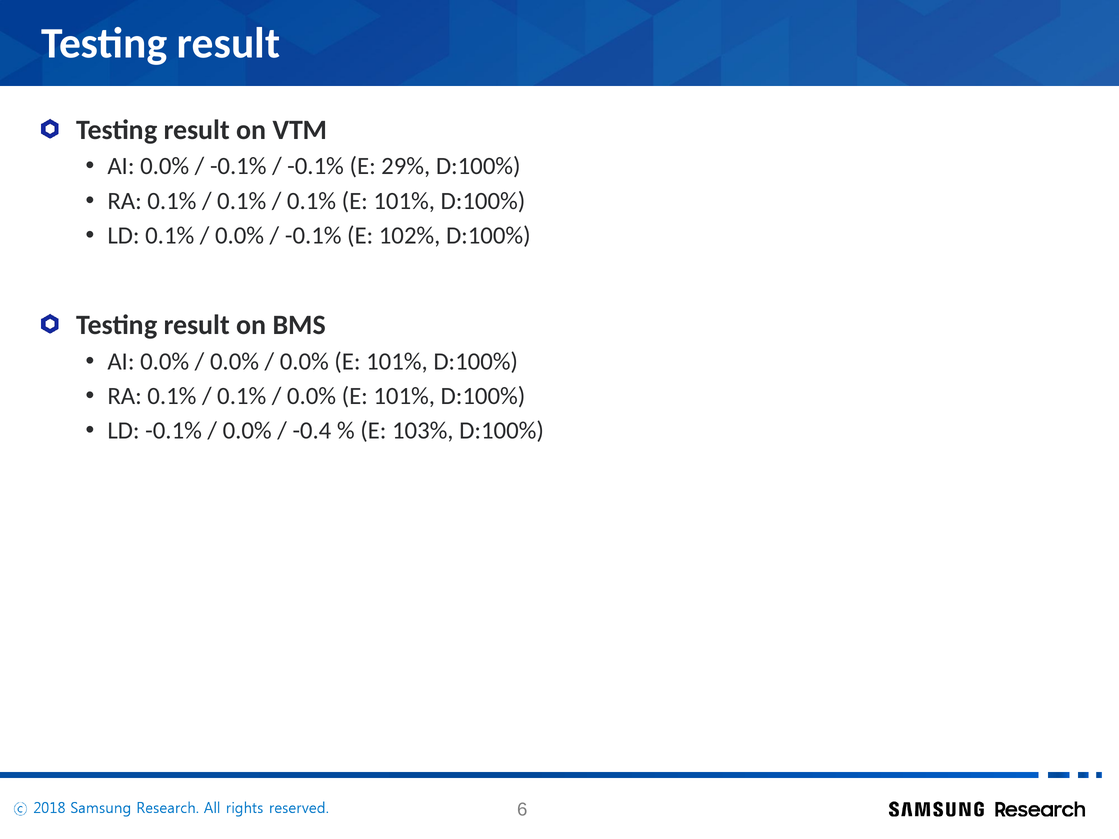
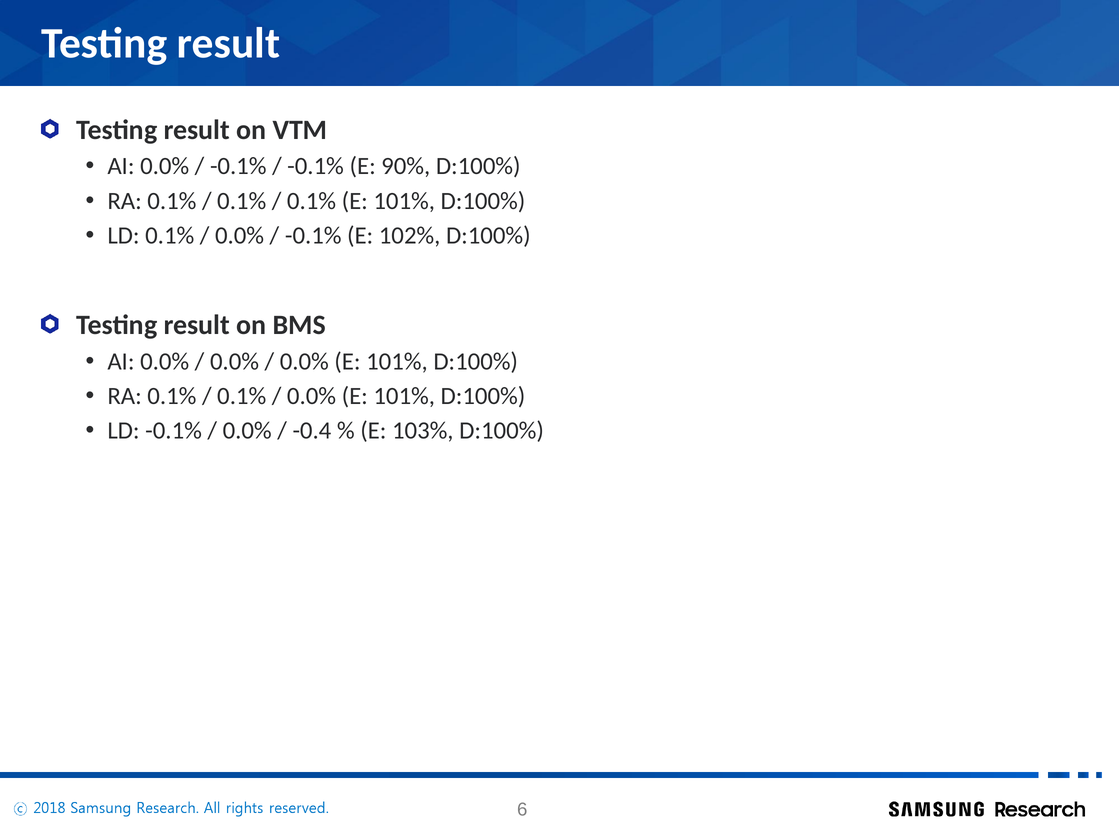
29%: 29% -> 90%
